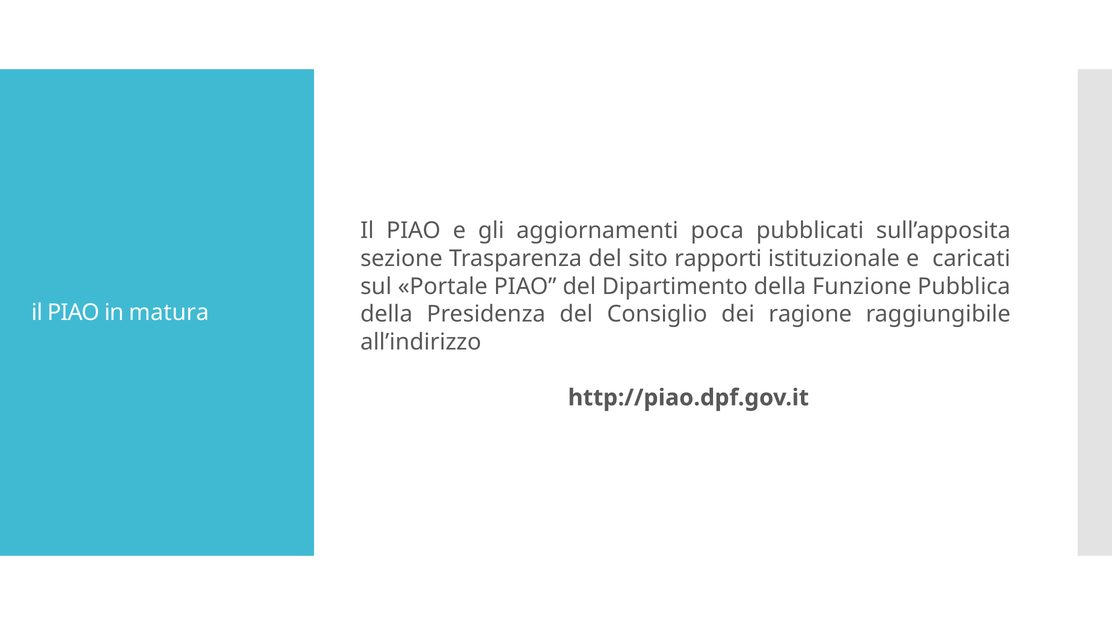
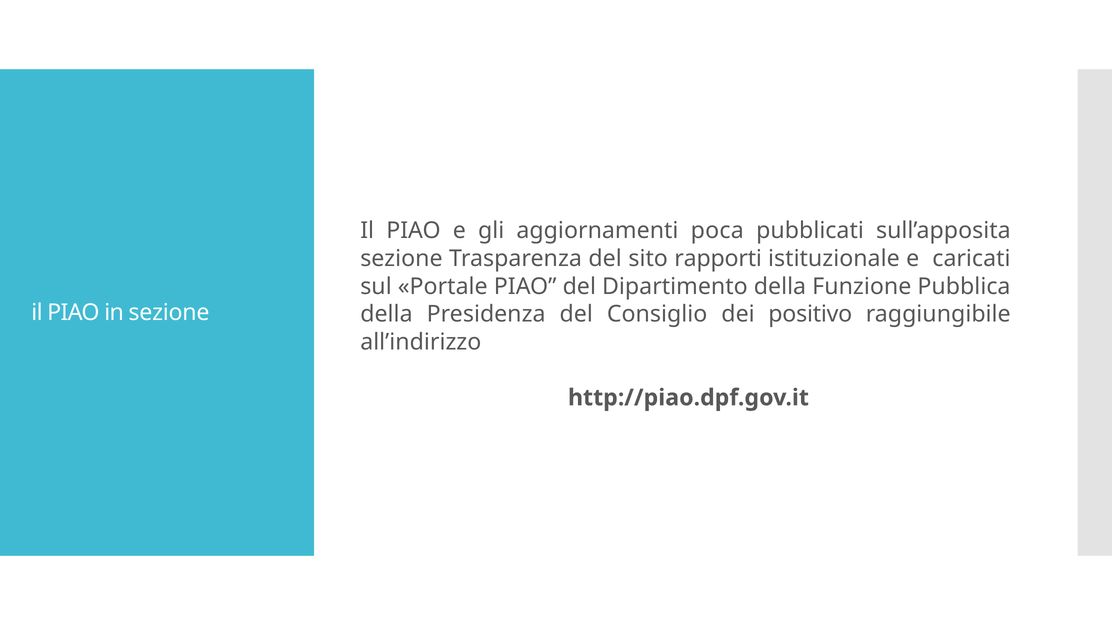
in matura: matura -> sezione
ragione: ragione -> positivo
